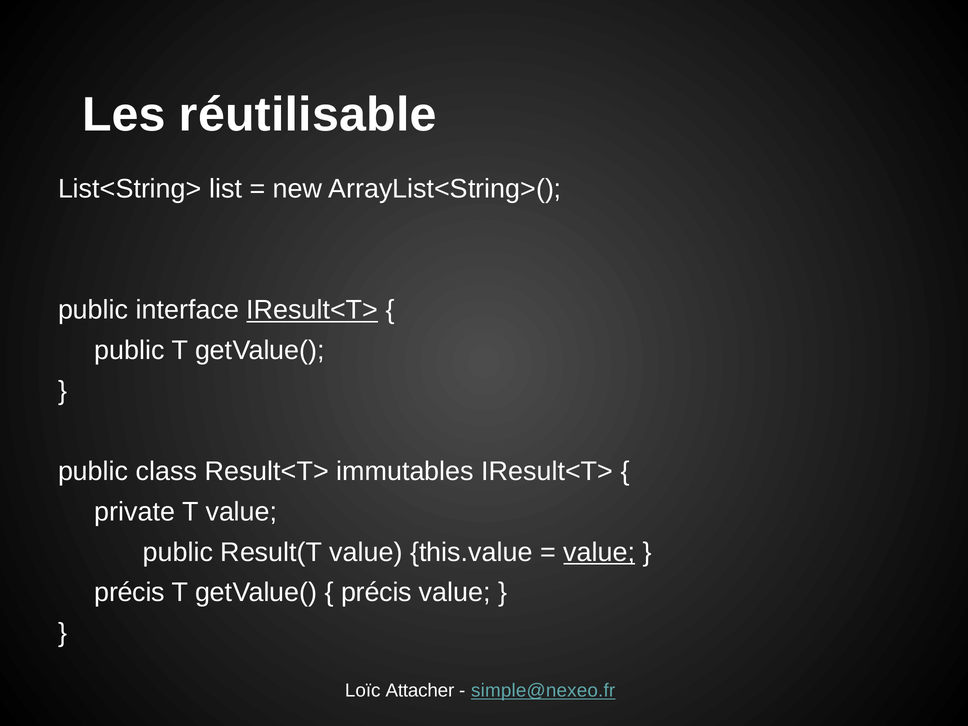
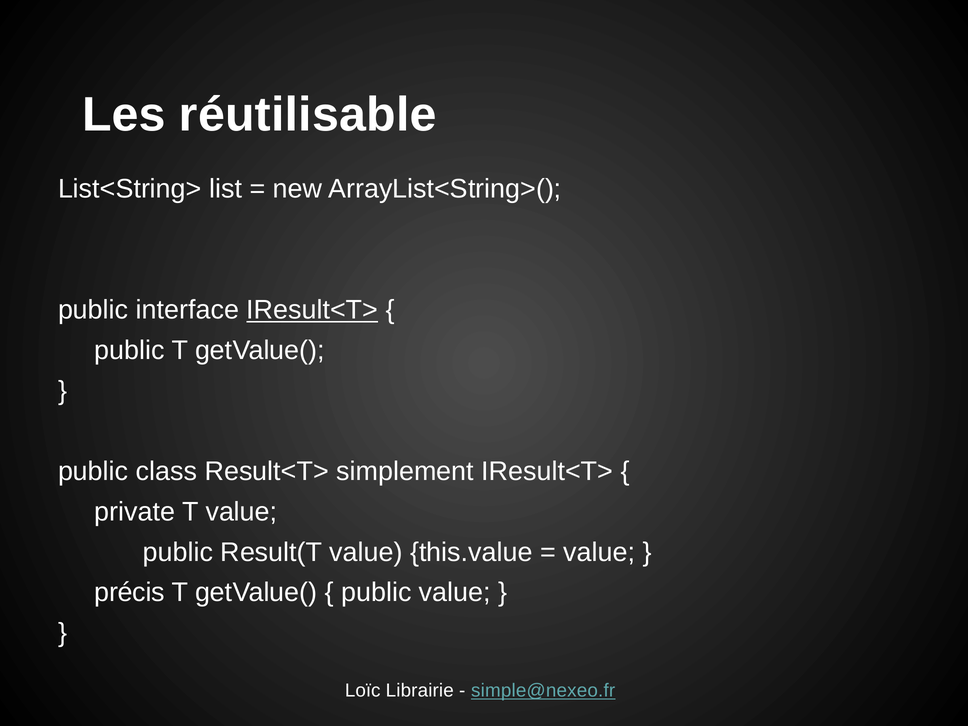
immutables: immutables -> simplement
value at (599, 552) underline: present -> none
précis at (376, 593): précis -> public
Attacher: Attacher -> Librairie
